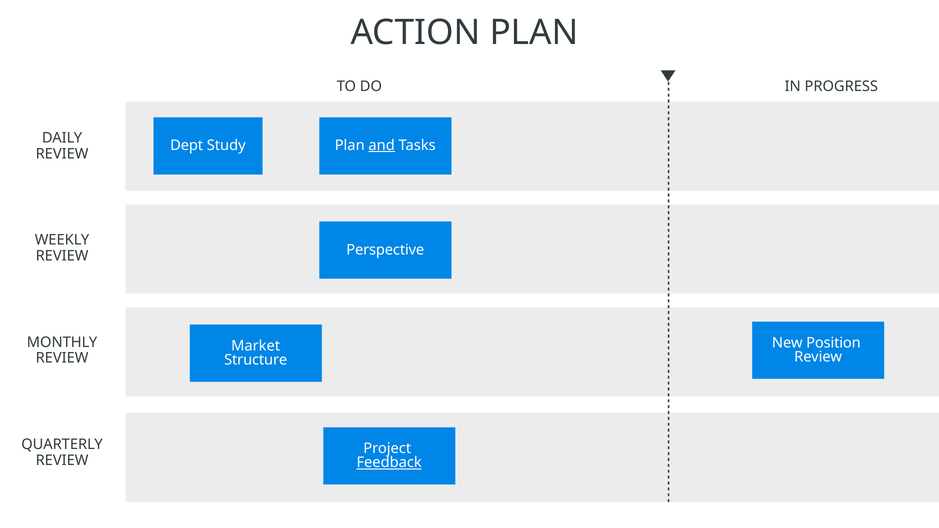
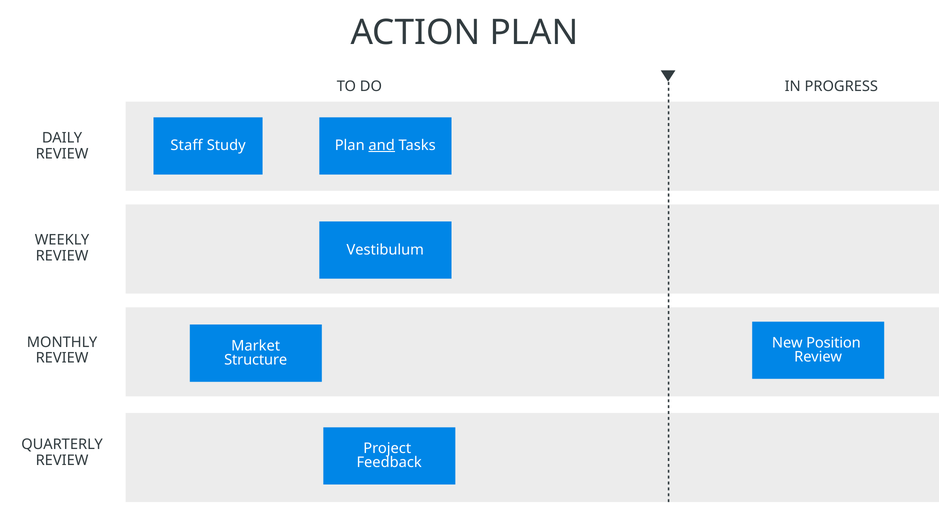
Dept: Dept -> Staff
Perspective: Perspective -> Vestibulum
Feedback underline: present -> none
